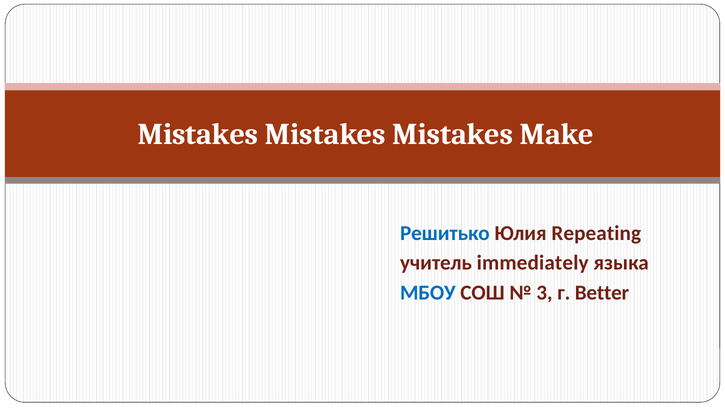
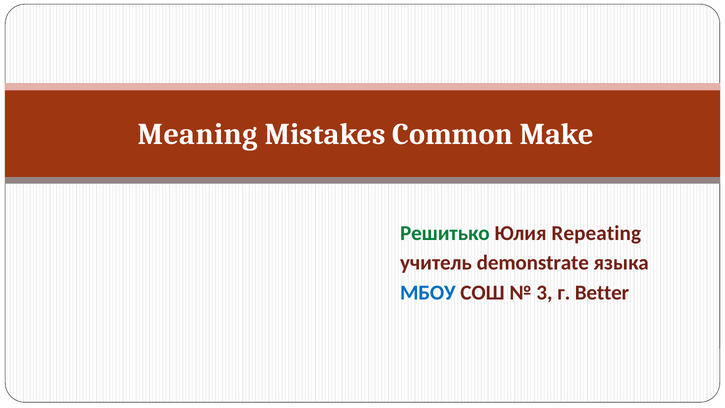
Mistakes at (198, 134): Mistakes -> Meaning
Mistakes at (453, 134): Mistakes -> Common
Решитько colour: blue -> green
immediately: immediately -> demonstrate
